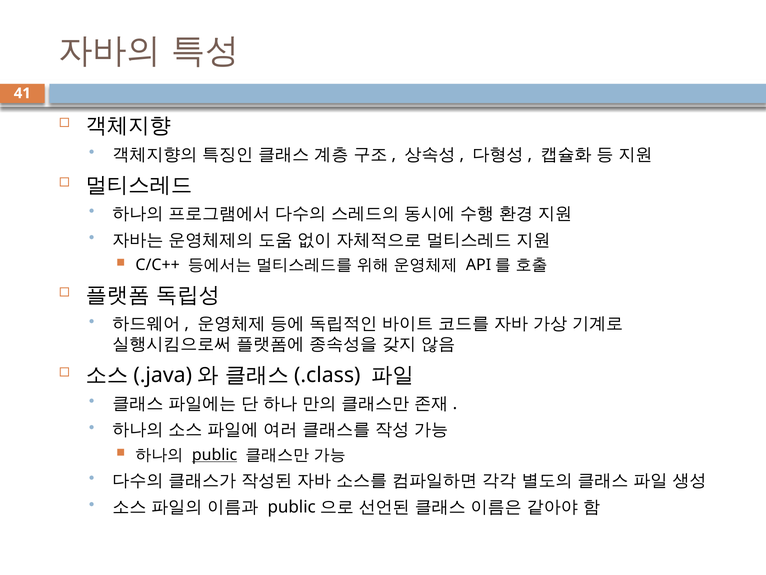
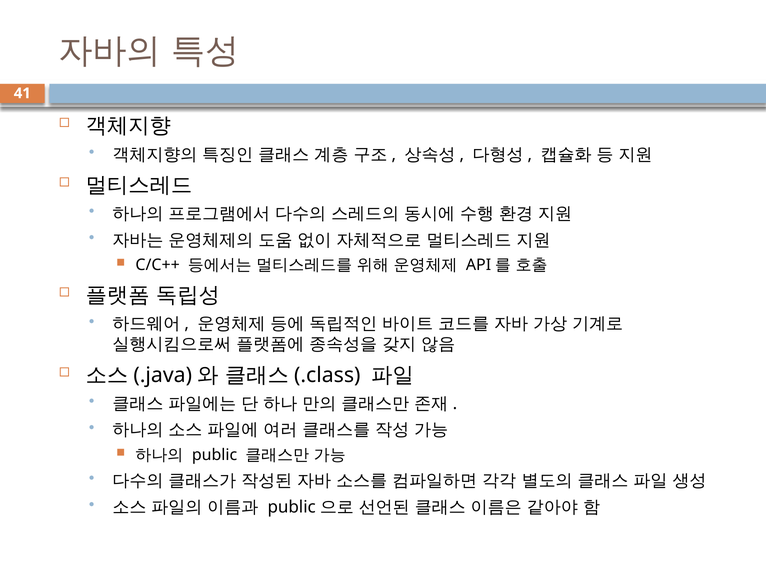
public underline: present -> none
